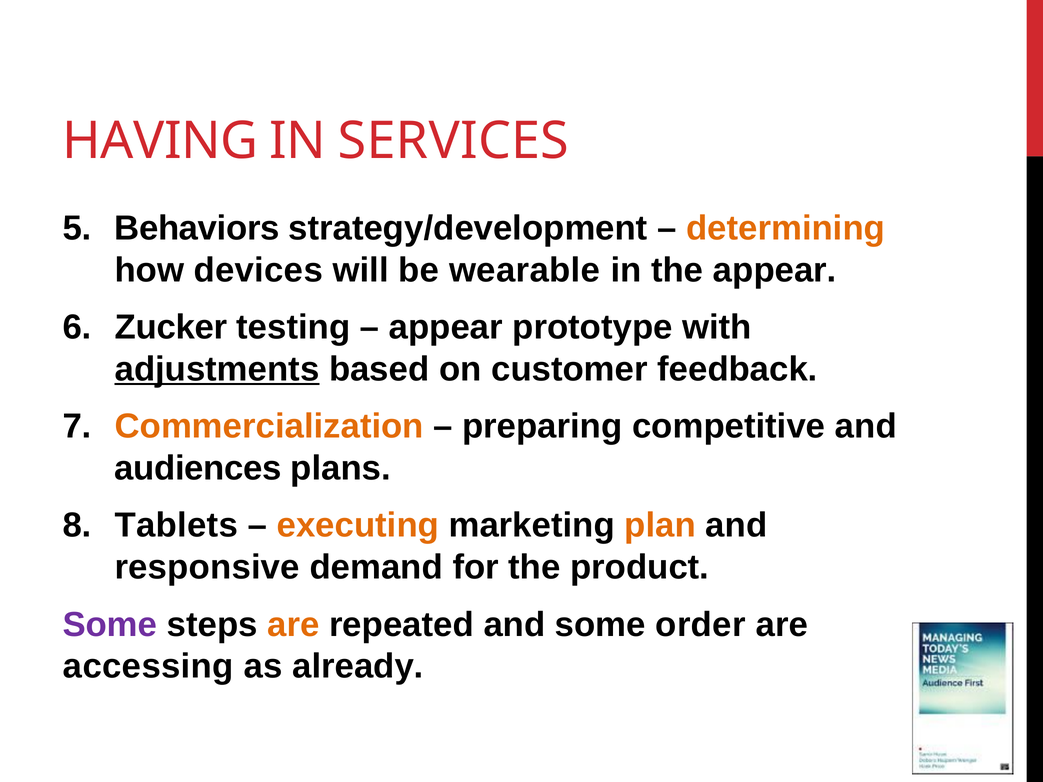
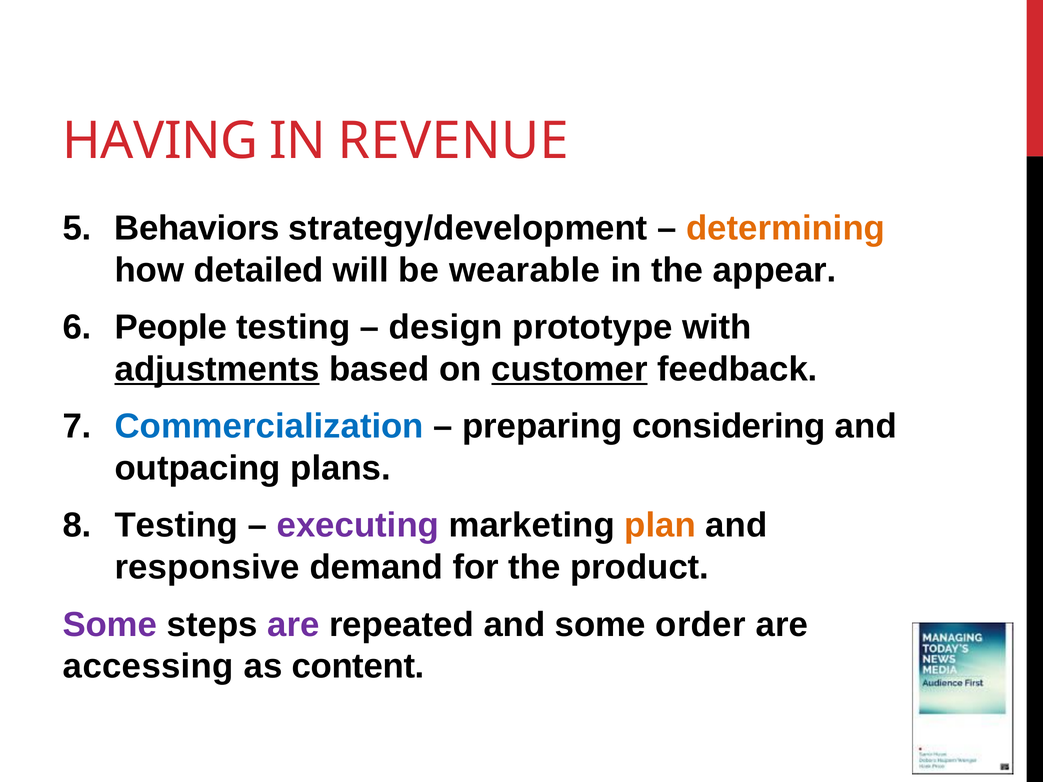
SERVICES: SERVICES -> REVENUE
devices: devices -> detailed
Zucker: Zucker -> People
appear at (446, 327): appear -> design
customer underline: none -> present
Commercialization colour: orange -> blue
competitive: competitive -> considering
audiences: audiences -> outpacing
Tablets at (176, 526): Tablets -> Testing
executing colour: orange -> purple
are at (293, 625) colour: orange -> purple
already: already -> content
